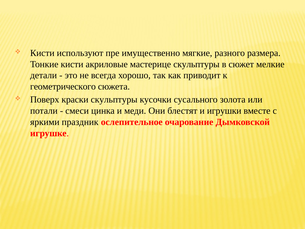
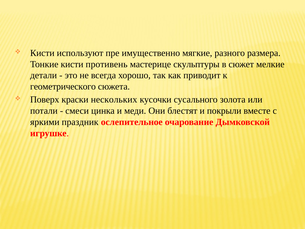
акриловые: акриловые -> противень
краски скульптуры: скульптуры -> нескольких
игрушки: игрушки -> покрыли
